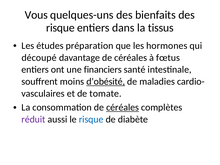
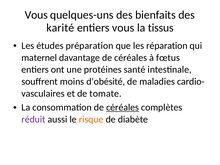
risque at (60, 28): risque -> karité
entiers dans: dans -> vous
hormones: hormones -> réparation
découpé: découpé -> maternel
financiers: financiers -> protéines
d’obésité underline: present -> none
risque at (91, 119) colour: blue -> orange
